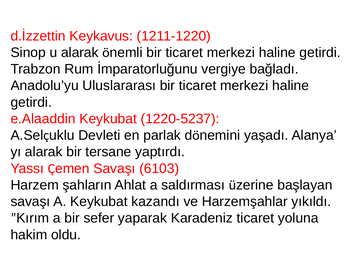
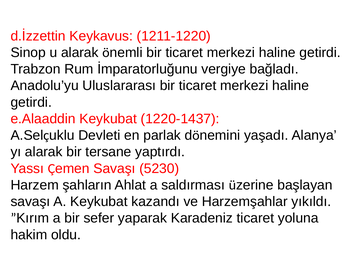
1220-5237: 1220-5237 -> 1220-1437
6103: 6103 -> 5230
